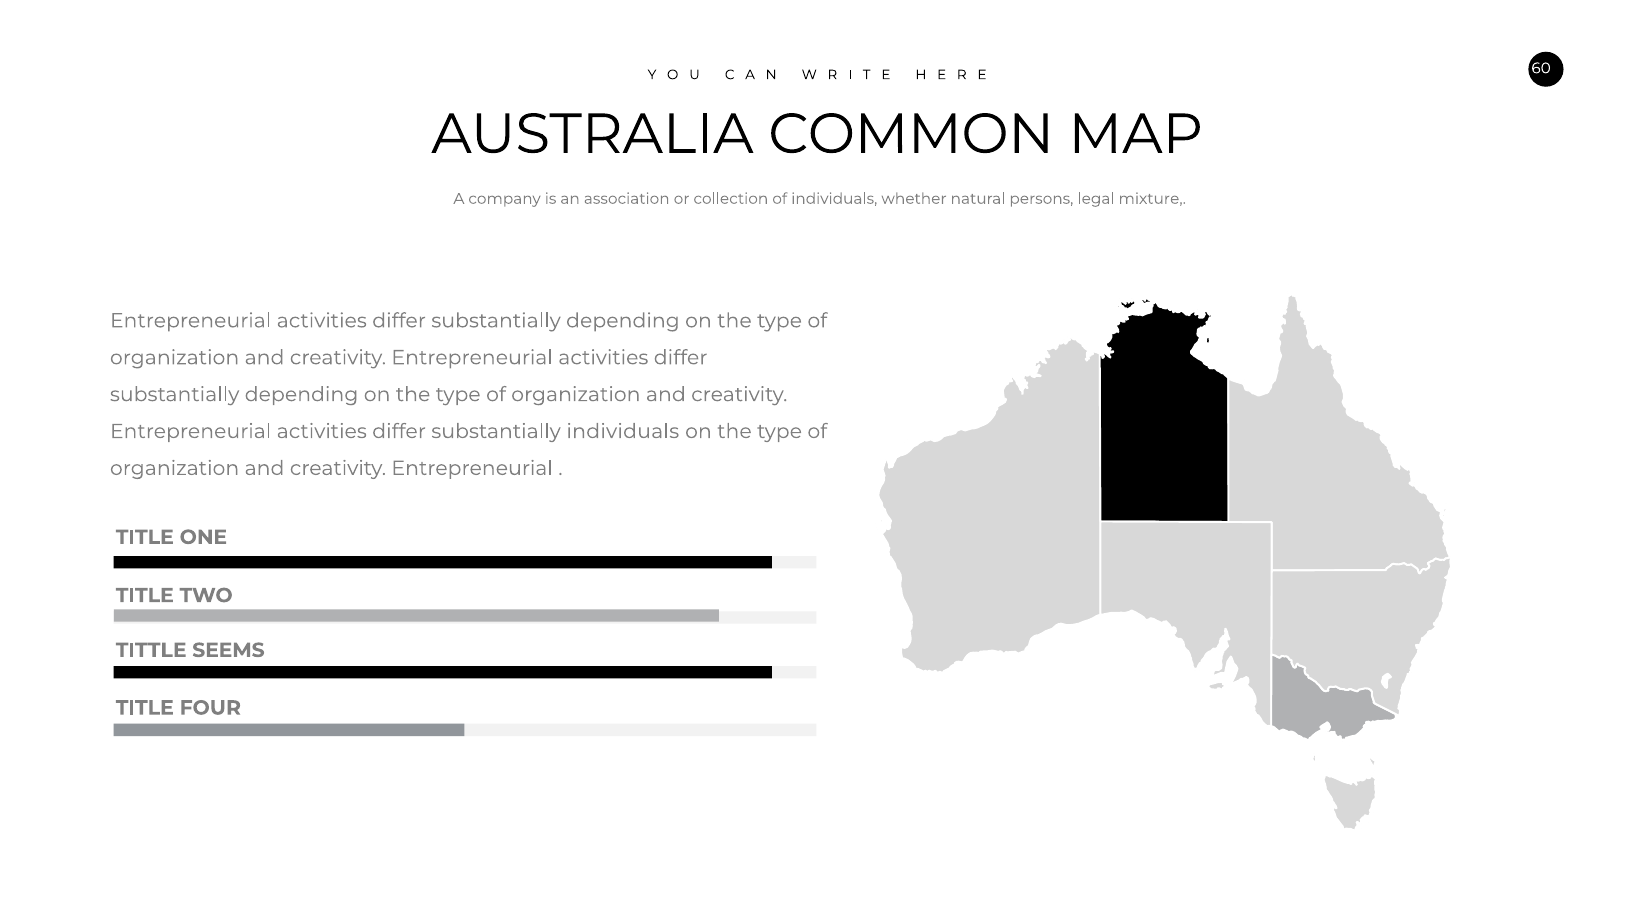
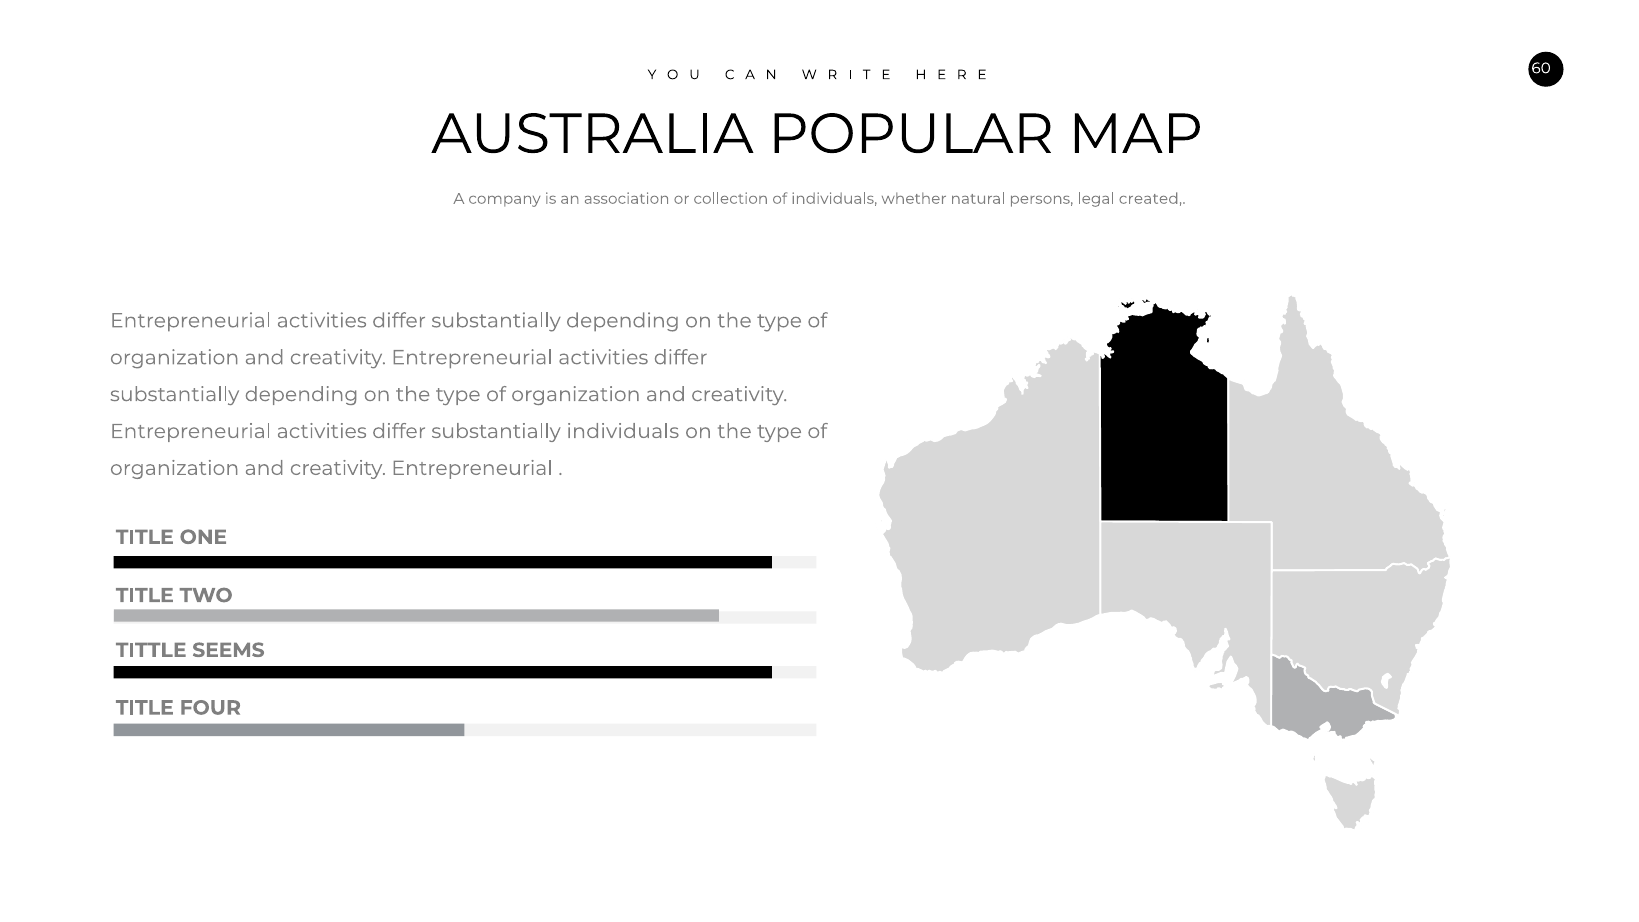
COMMON: COMMON -> POPULAR
mixture: mixture -> created
